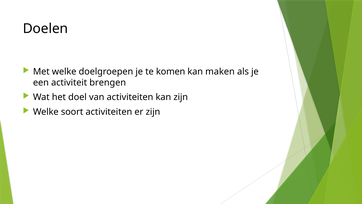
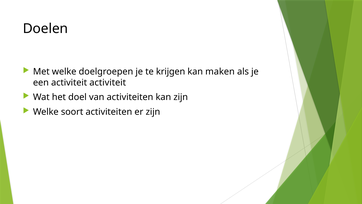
komen: komen -> krijgen
activiteit brengen: brengen -> activiteit
